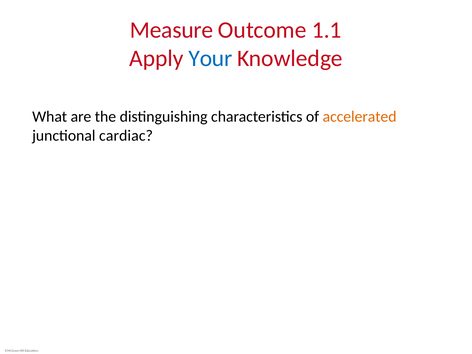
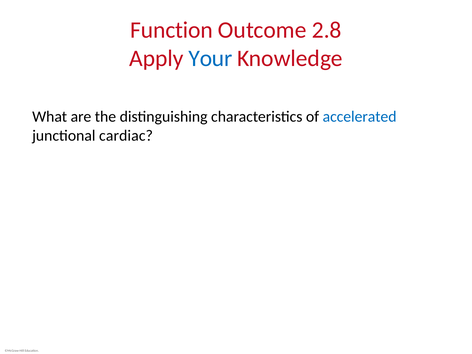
Measure: Measure -> Function
1.1: 1.1 -> 2.8
accelerated colour: orange -> blue
